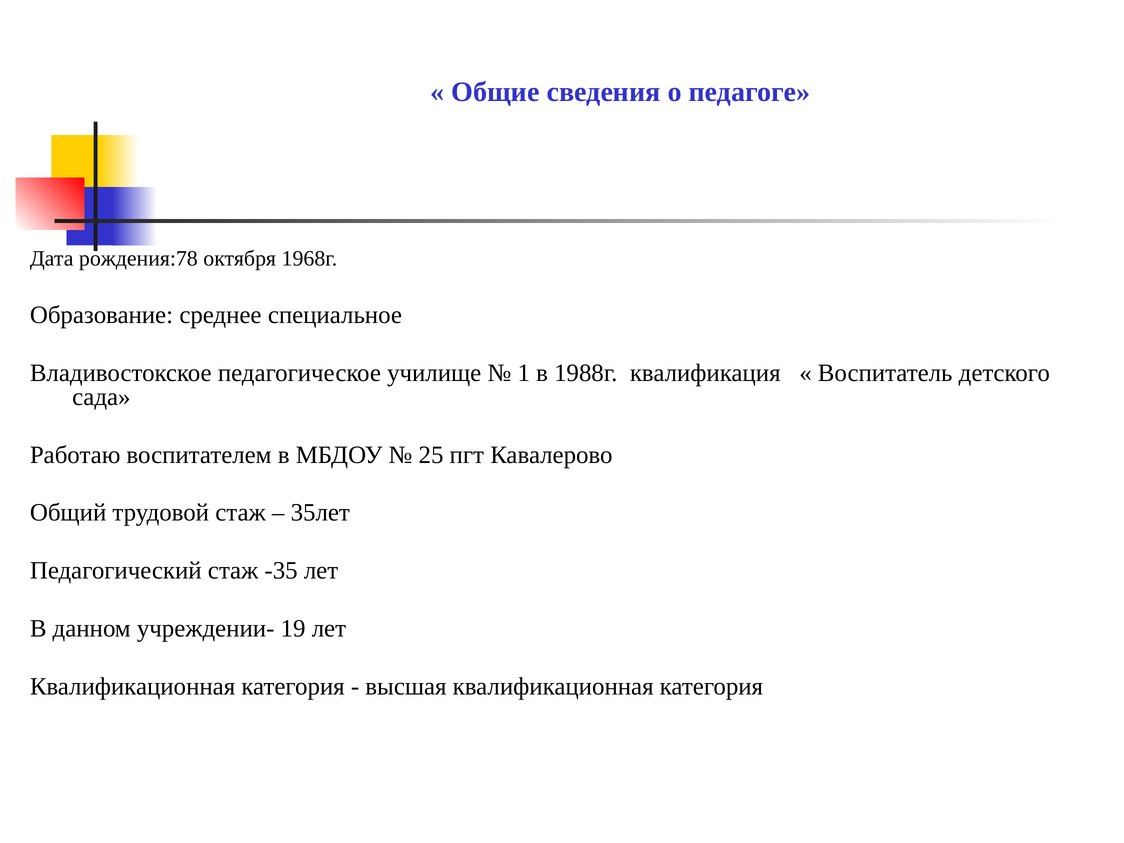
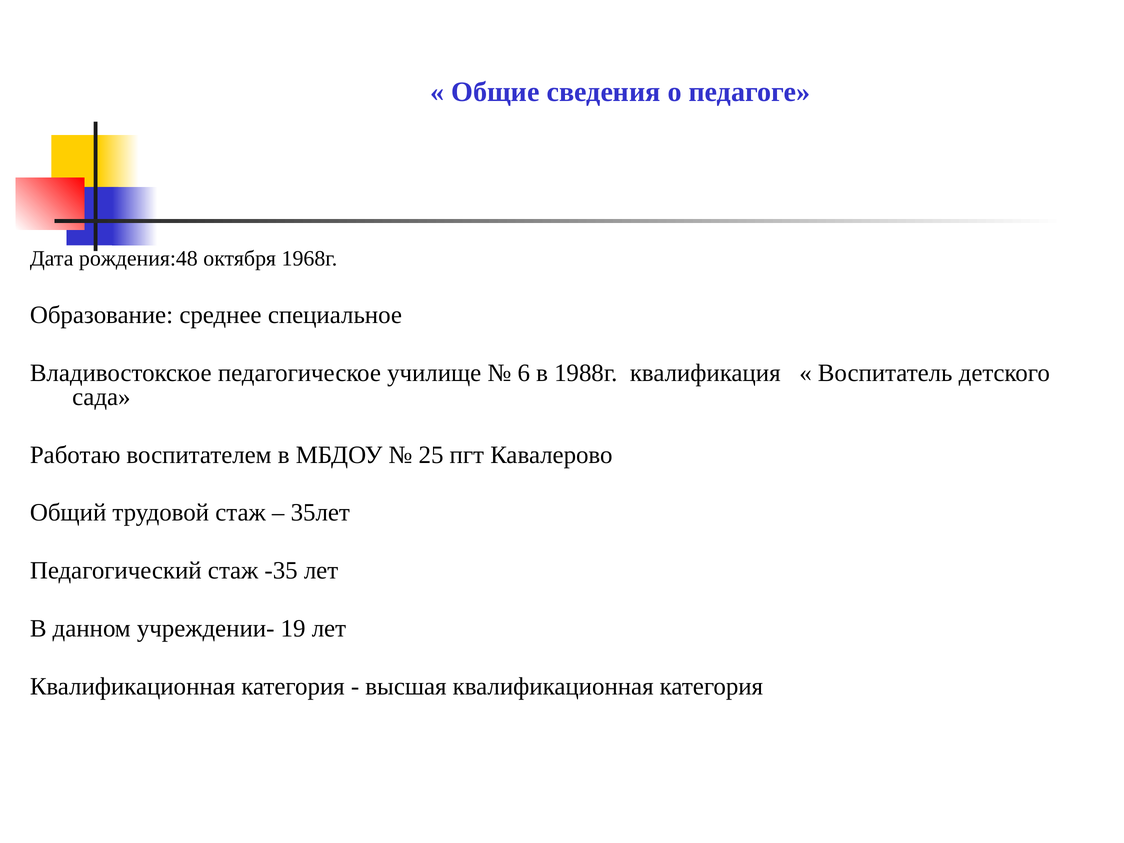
рождения:78: рождения:78 -> рождения:48
1: 1 -> 6
